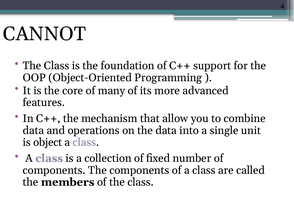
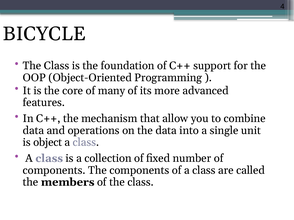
CANNOT: CANNOT -> BICYCLE
